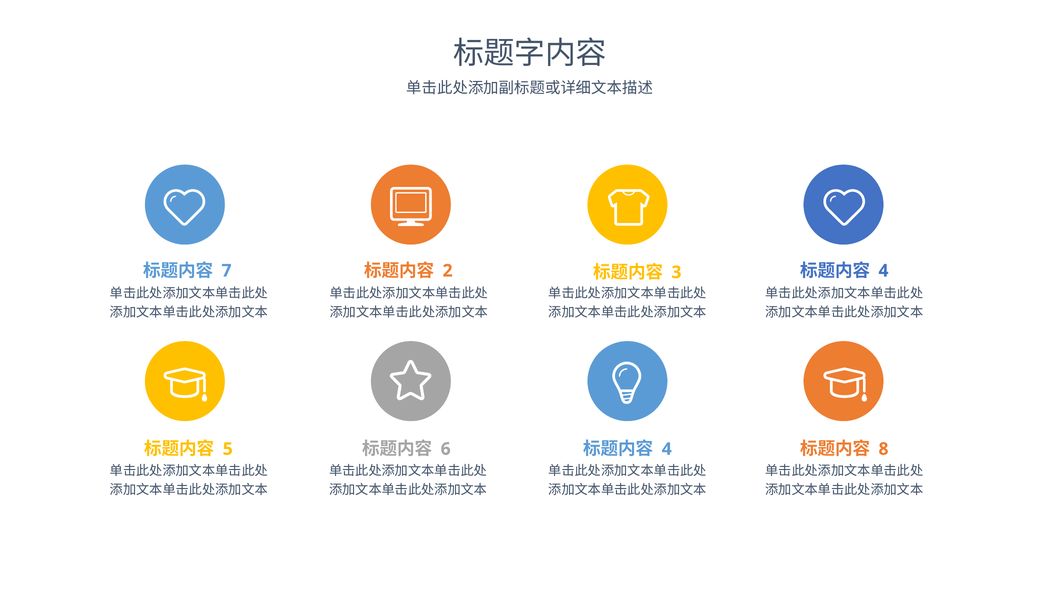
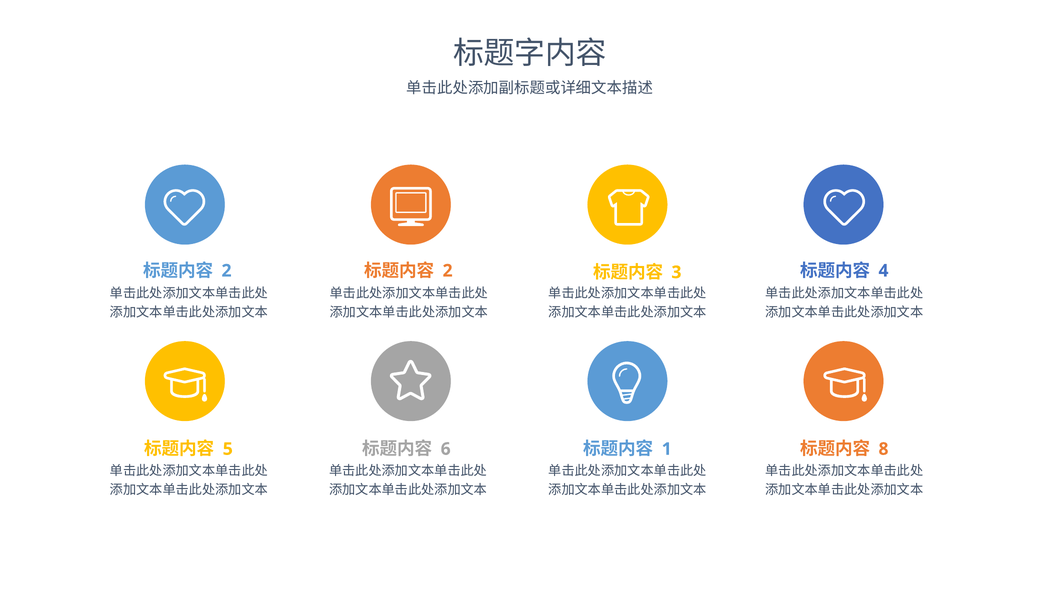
7 at (227, 270): 7 -> 2
4 at (667, 449): 4 -> 1
